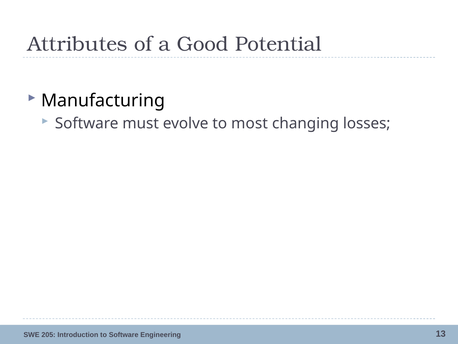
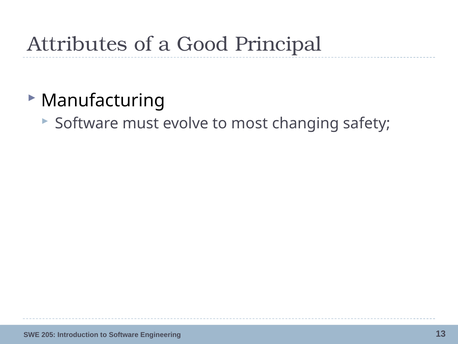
Potential: Potential -> Principal
losses: losses -> safety
